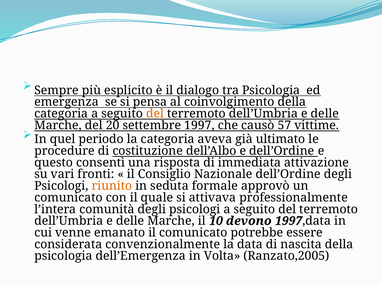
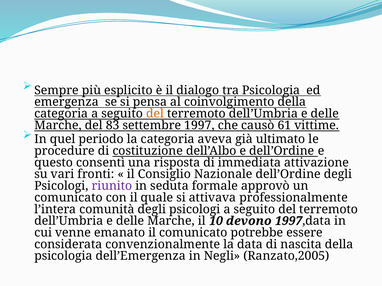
20: 20 -> 83
57: 57 -> 61
riunito colour: orange -> purple
Volta: Volta -> Negli
